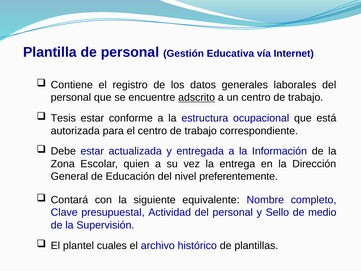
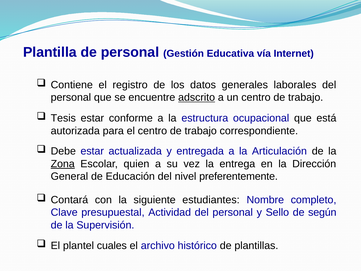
Información: Información -> Articulación
Zona underline: none -> present
equivalente: equivalente -> estudiantes
medio: medio -> según
